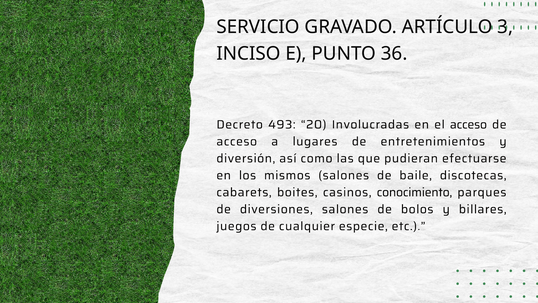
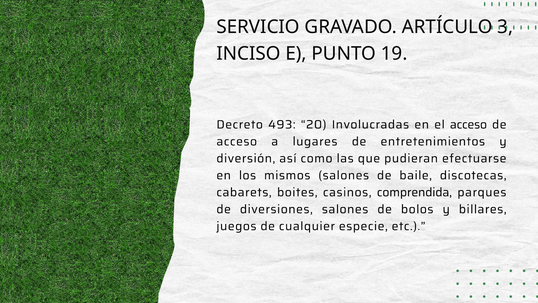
36: 36 -> 19
conocimiento: conocimiento -> comprendida
